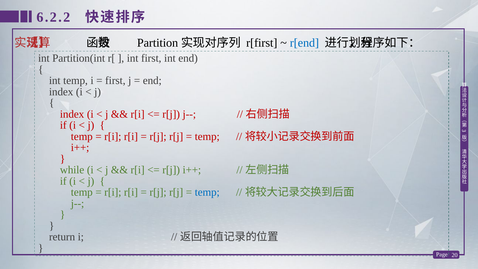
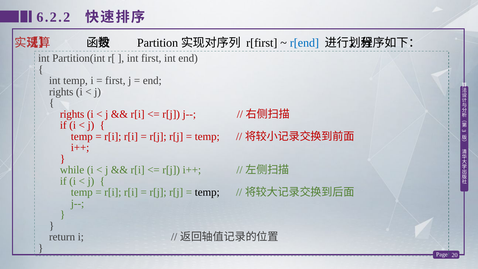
index at (61, 92): index -> rights
index at (72, 114): index -> rights
temp at (207, 192) colour: blue -> black
